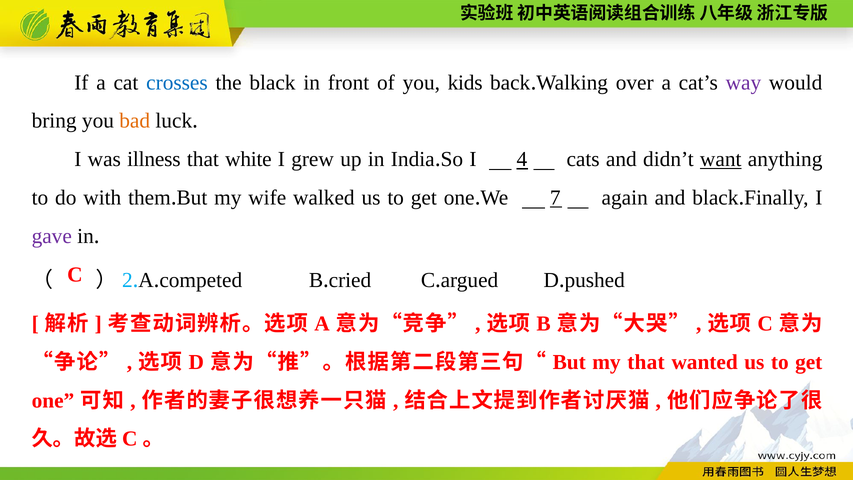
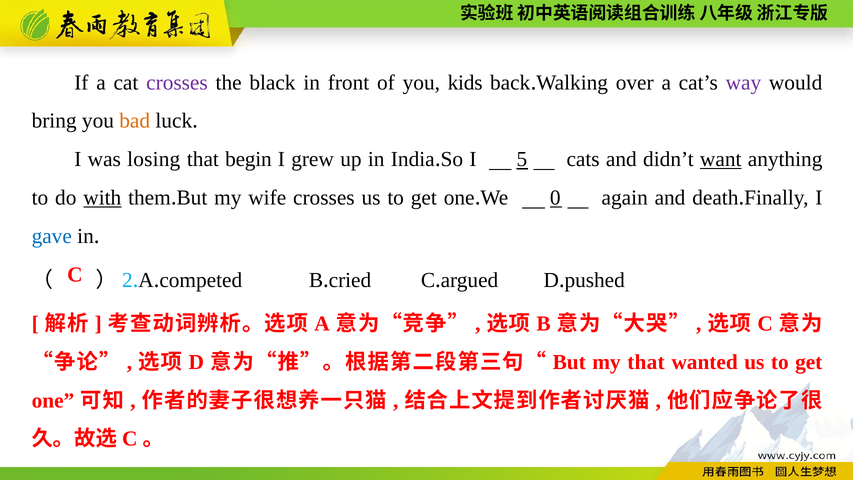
crosses at (177, 83) colour: blue -> purple
illness: illness -> losing
white: white -> begin
4: 4 -> 5
with underline: none -> present
wife walked: walked -> crosses
7: 7 -> 0
and black: black -> death
gave colour: purple -> blue
